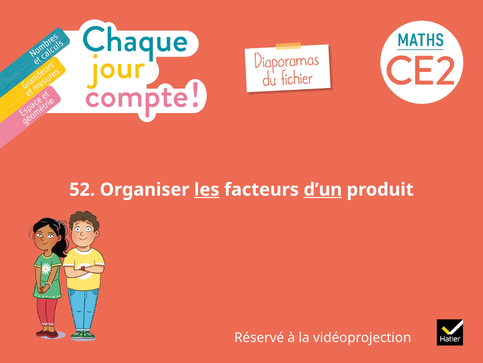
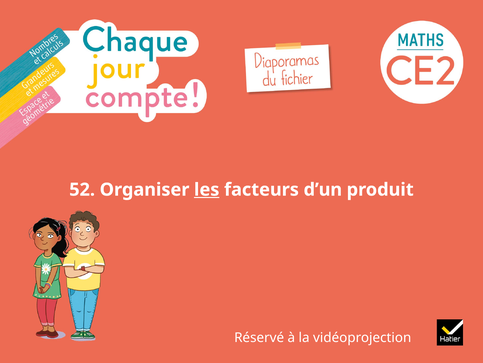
d’un underline: present -> none
